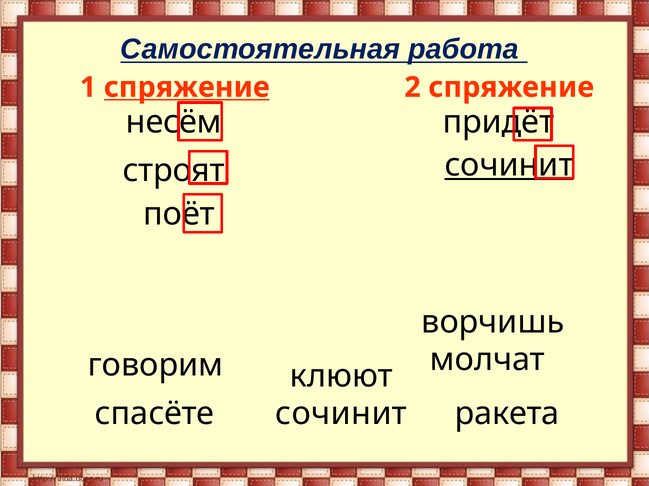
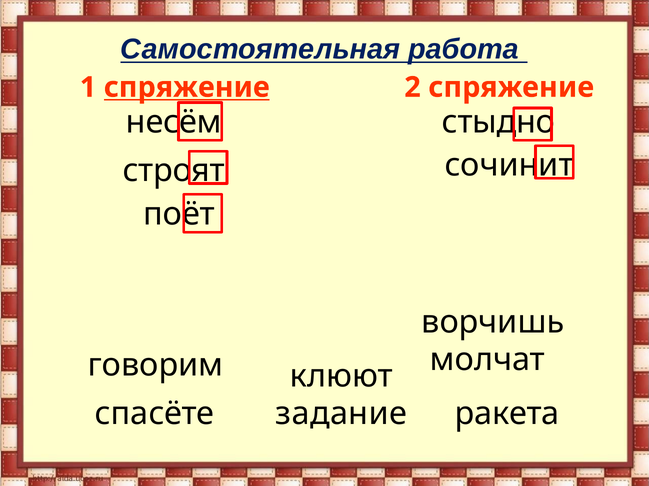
придёт: придёт -> стыдно
сочинит at (509, 166) underline: present -> none
сочинит at (341, 414): сочинит -> задание
